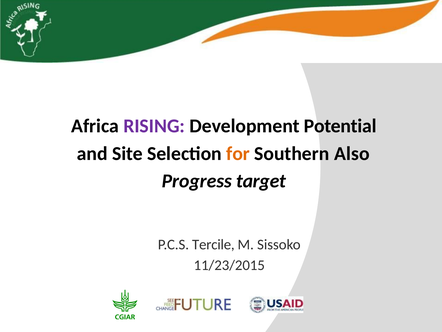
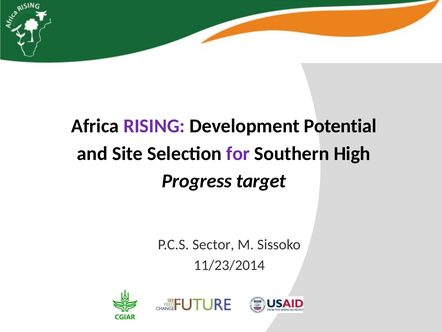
for colour: orange -> purple
Also: Also -> High
Tercile: Tercile -> Sector
11/23/2015: 11/23/2015 -> 11/23/2014
